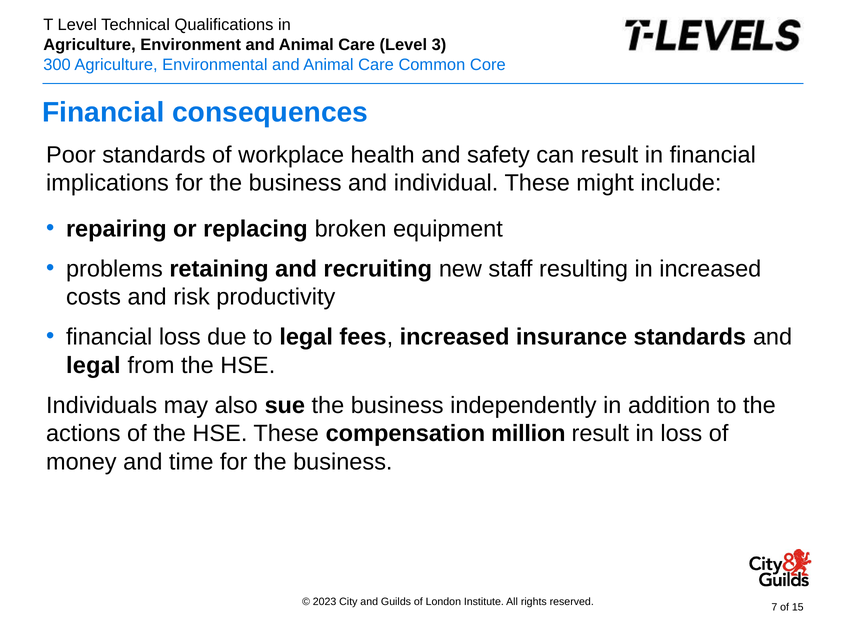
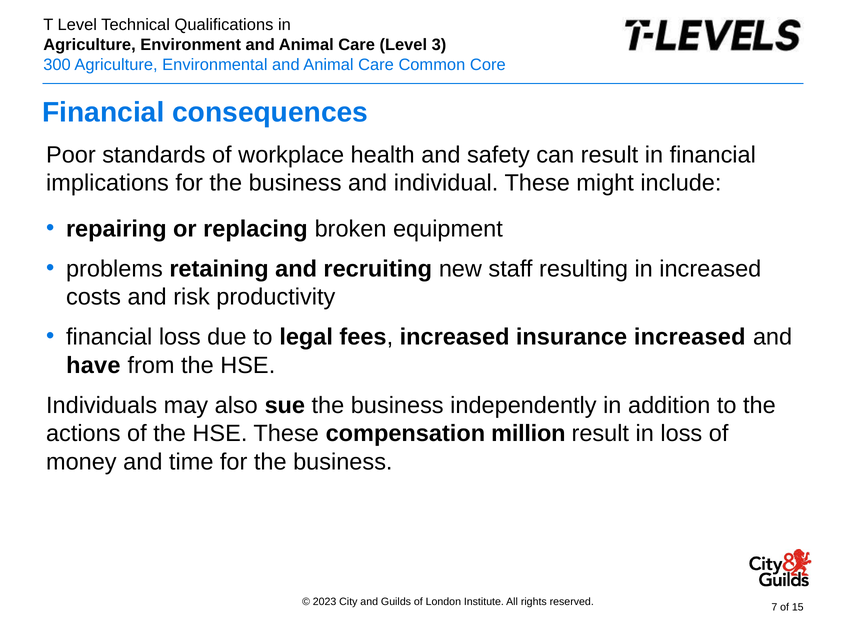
insurance standards: standards -> increased
legal at (93, 365): legal -> have
